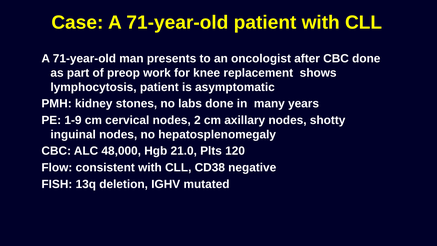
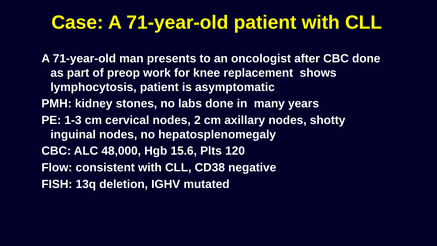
1-9: 1-9 -> 1-3
21.0: 21.0 -> 15.6
